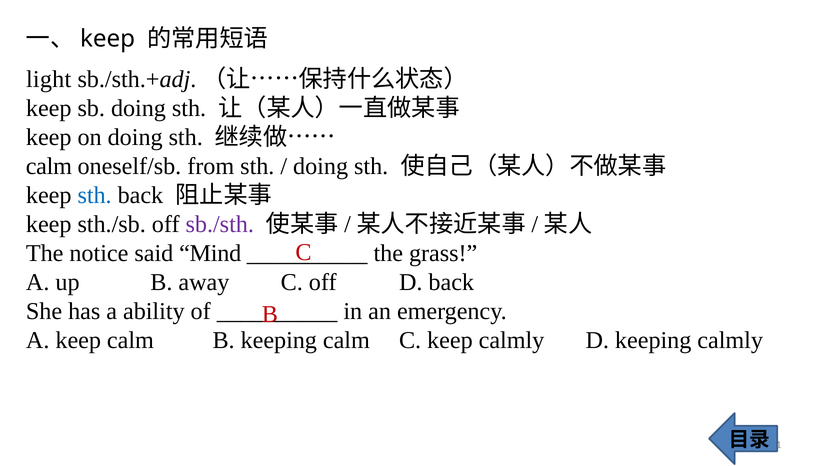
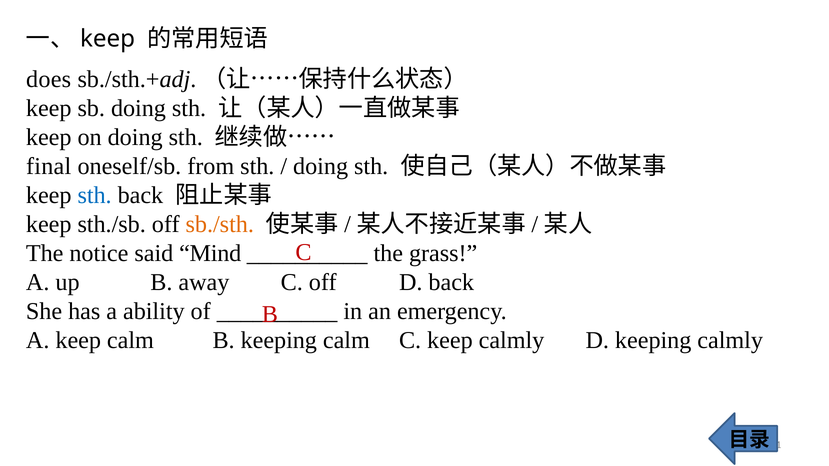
light: light -> does
calm at (49, 167): calm -> final
sb./sth colour: purple -> orange
